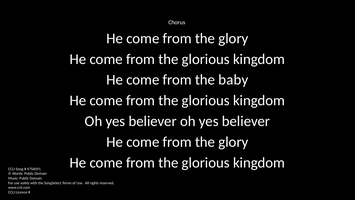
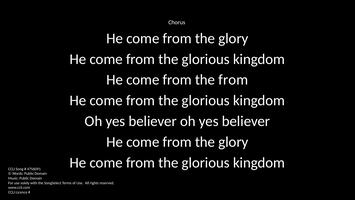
the baby: baby -> from
